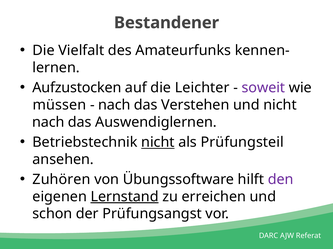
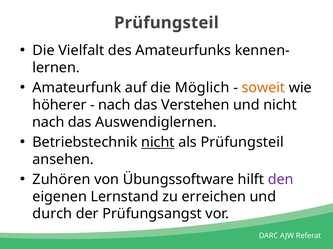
Bestandener at (167, 23): Bestandener -> Prüfungsteil
Aufzustocken: Aufzustocken -> Amateurfunk
Leichter: Leichter -> Möglich
soweit colour: purple -> orange
müssen: müssen -> höherer
Lernstand underline: present -> none
schon: schon -> durch
